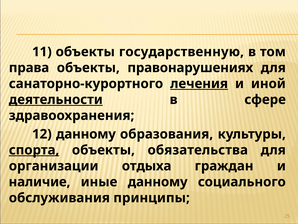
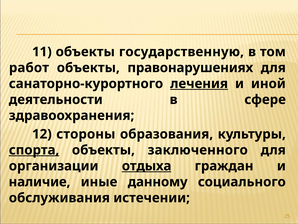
права: права -> работ
деятельности underline: present -> none
12 данному: данному -> стороны
обязательства: обязательства -> заключенного
отдыха underline: none -> present
принципы: принципы -> истечении
